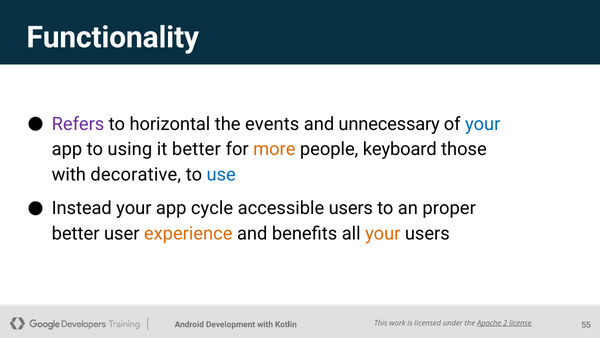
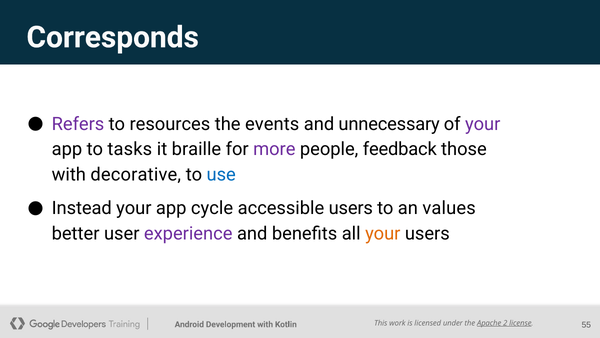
Functionality: Functionality -> Corresponds
horizontal: horizontal -> resources
your at (483, 124) colour: blue -> purple
using: using -> tasks
it better: better -> braille
more colour: orange -> purple
keyboard: keyboard -> feedback
proper: proper -> values
experience colour: orange -> purple
